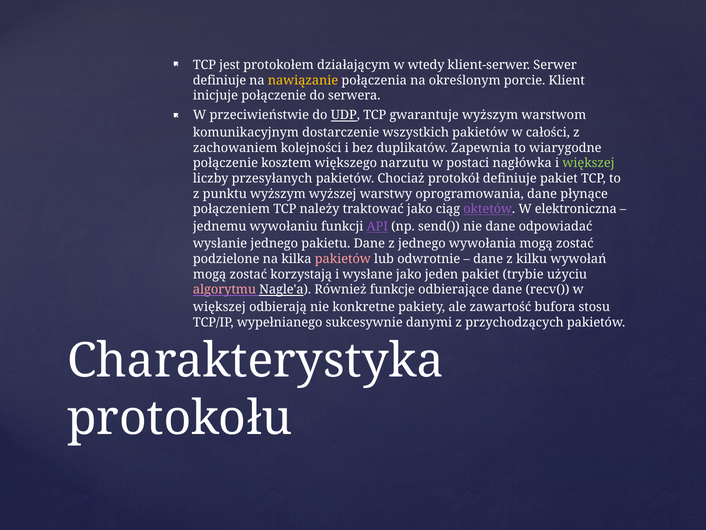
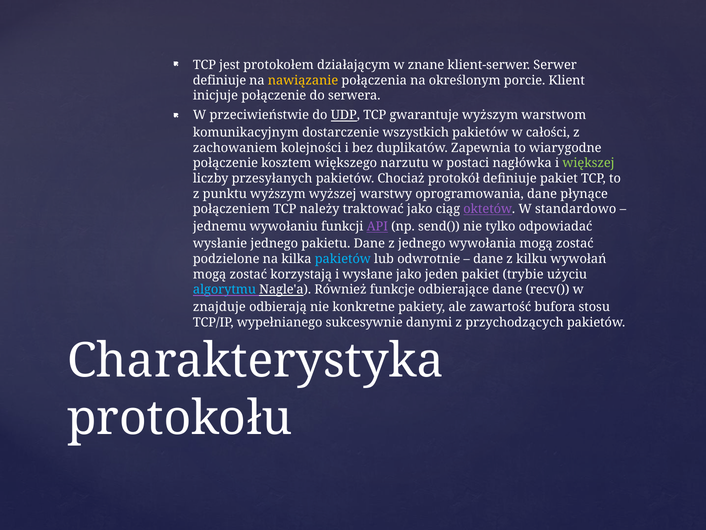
wtedy: wtedy -> znane
elektroniczna: elektroniczna -> standardowo
nie dane: dane -> tylko
pakietów at (343, 259) colour: pink -> light blue
algorytmu colour: pink -> light blue
większej at (219, 307): większej -> znajduje
